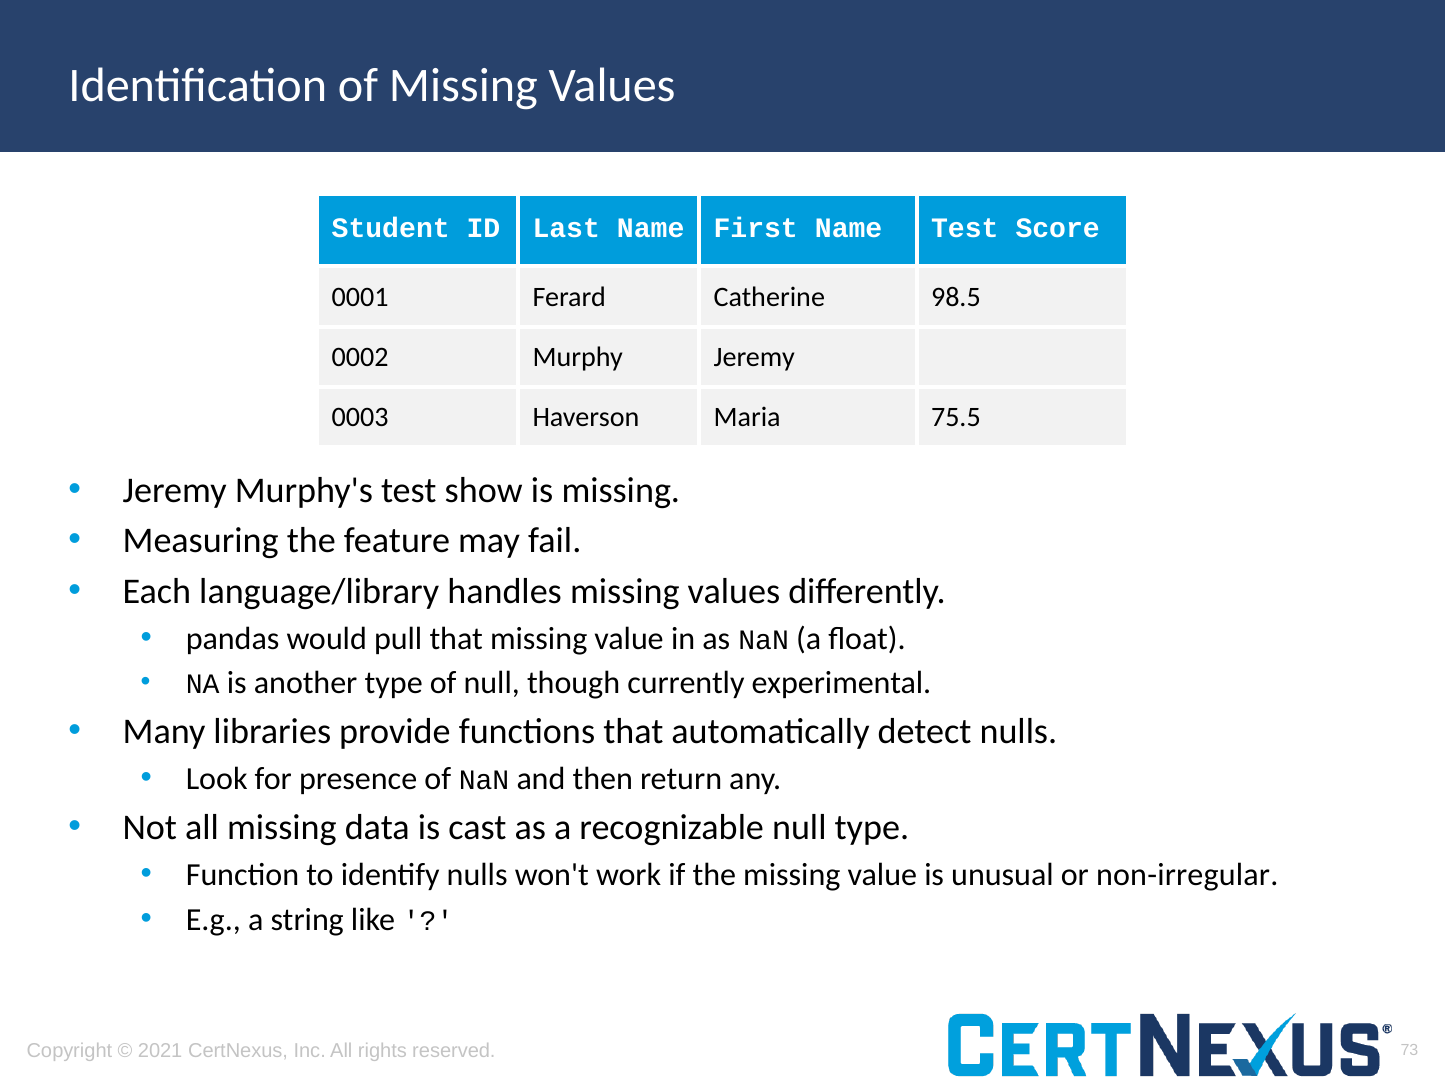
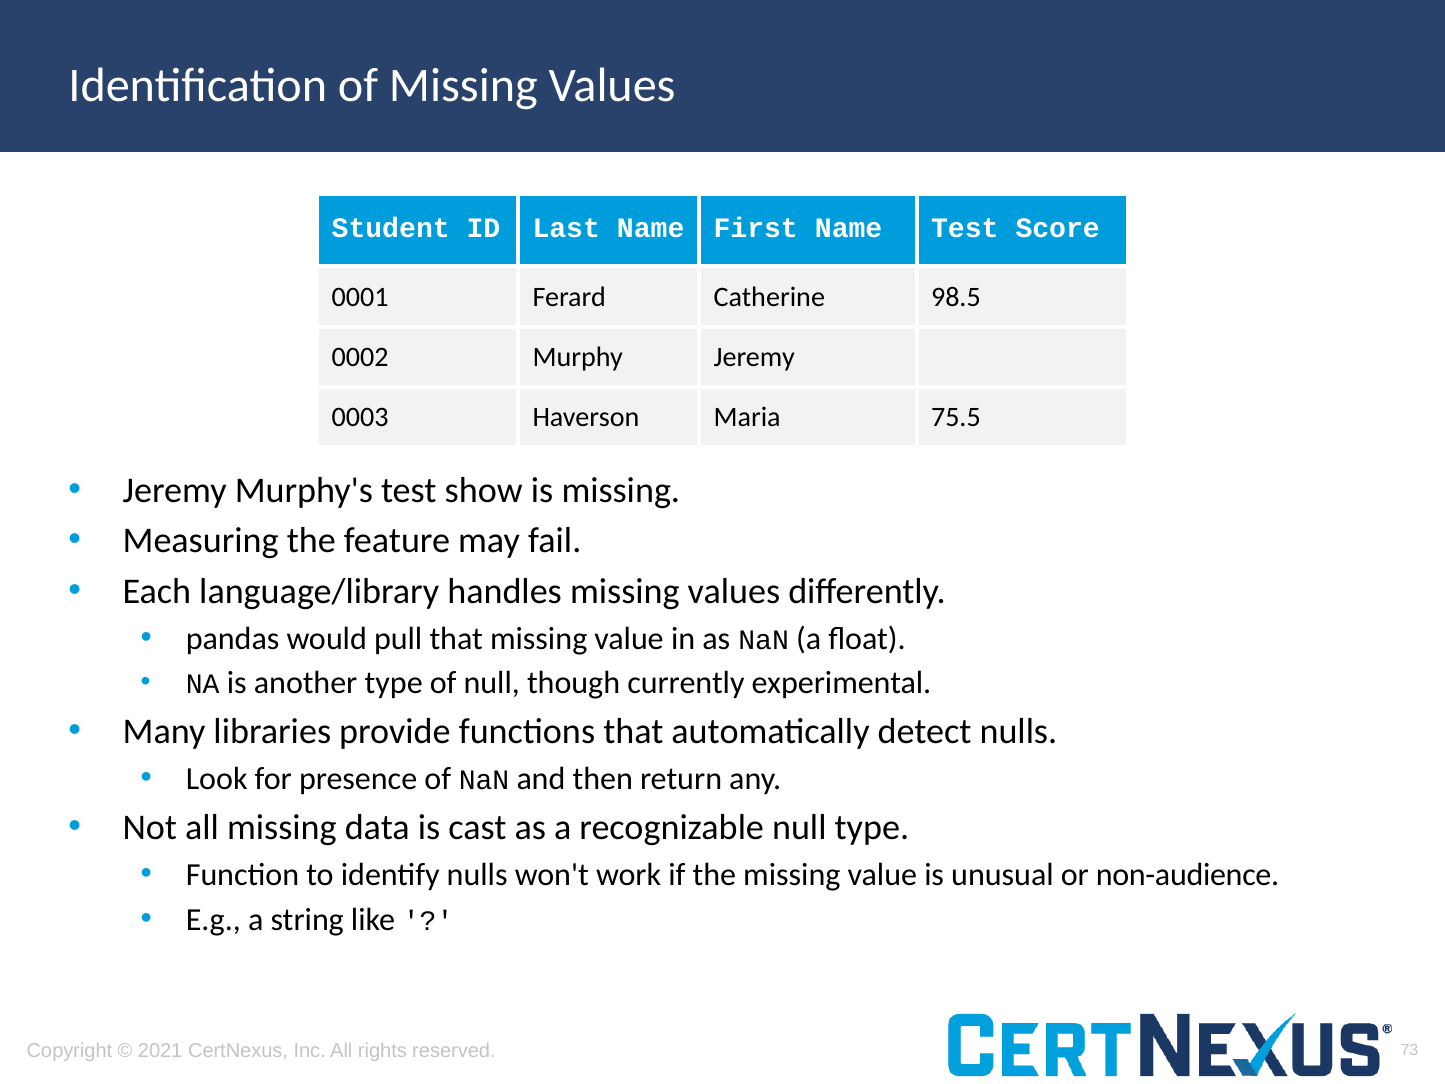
non-irregular: non-irregular -> non-audience
